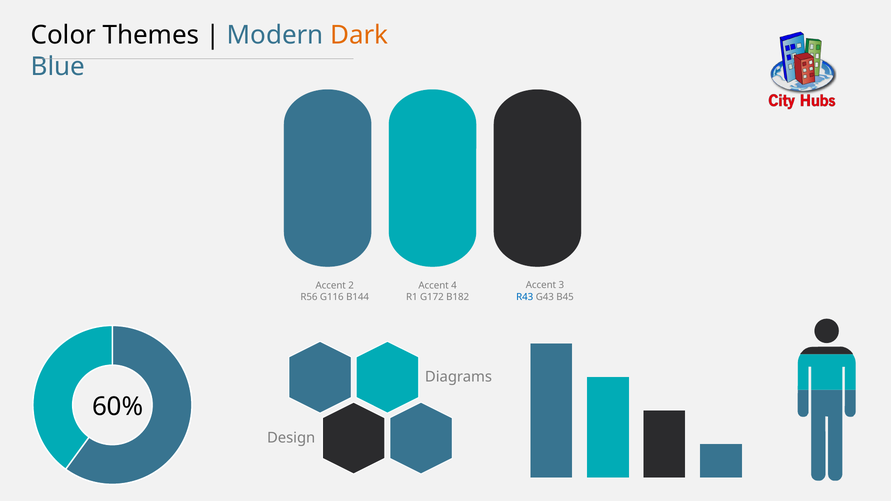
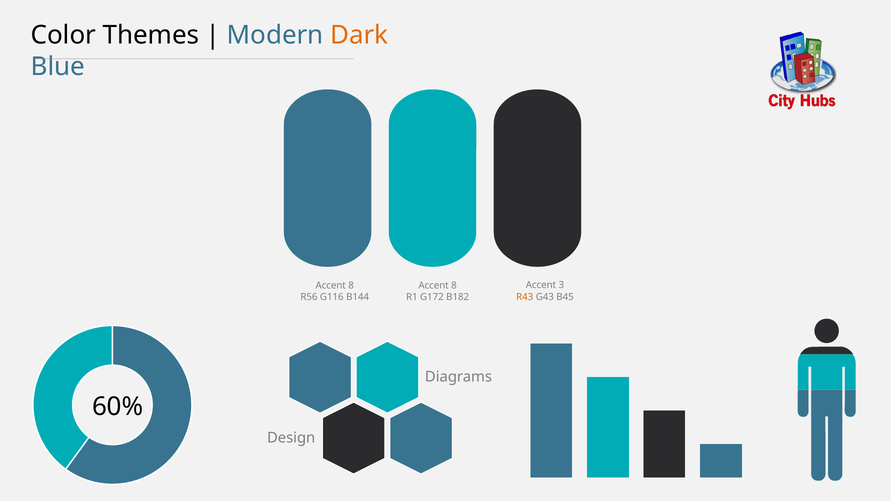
2 at (351, 286): 2 -> 8
4 at (454, 286): 4 -> 8
R43 colour: blue -> orange
